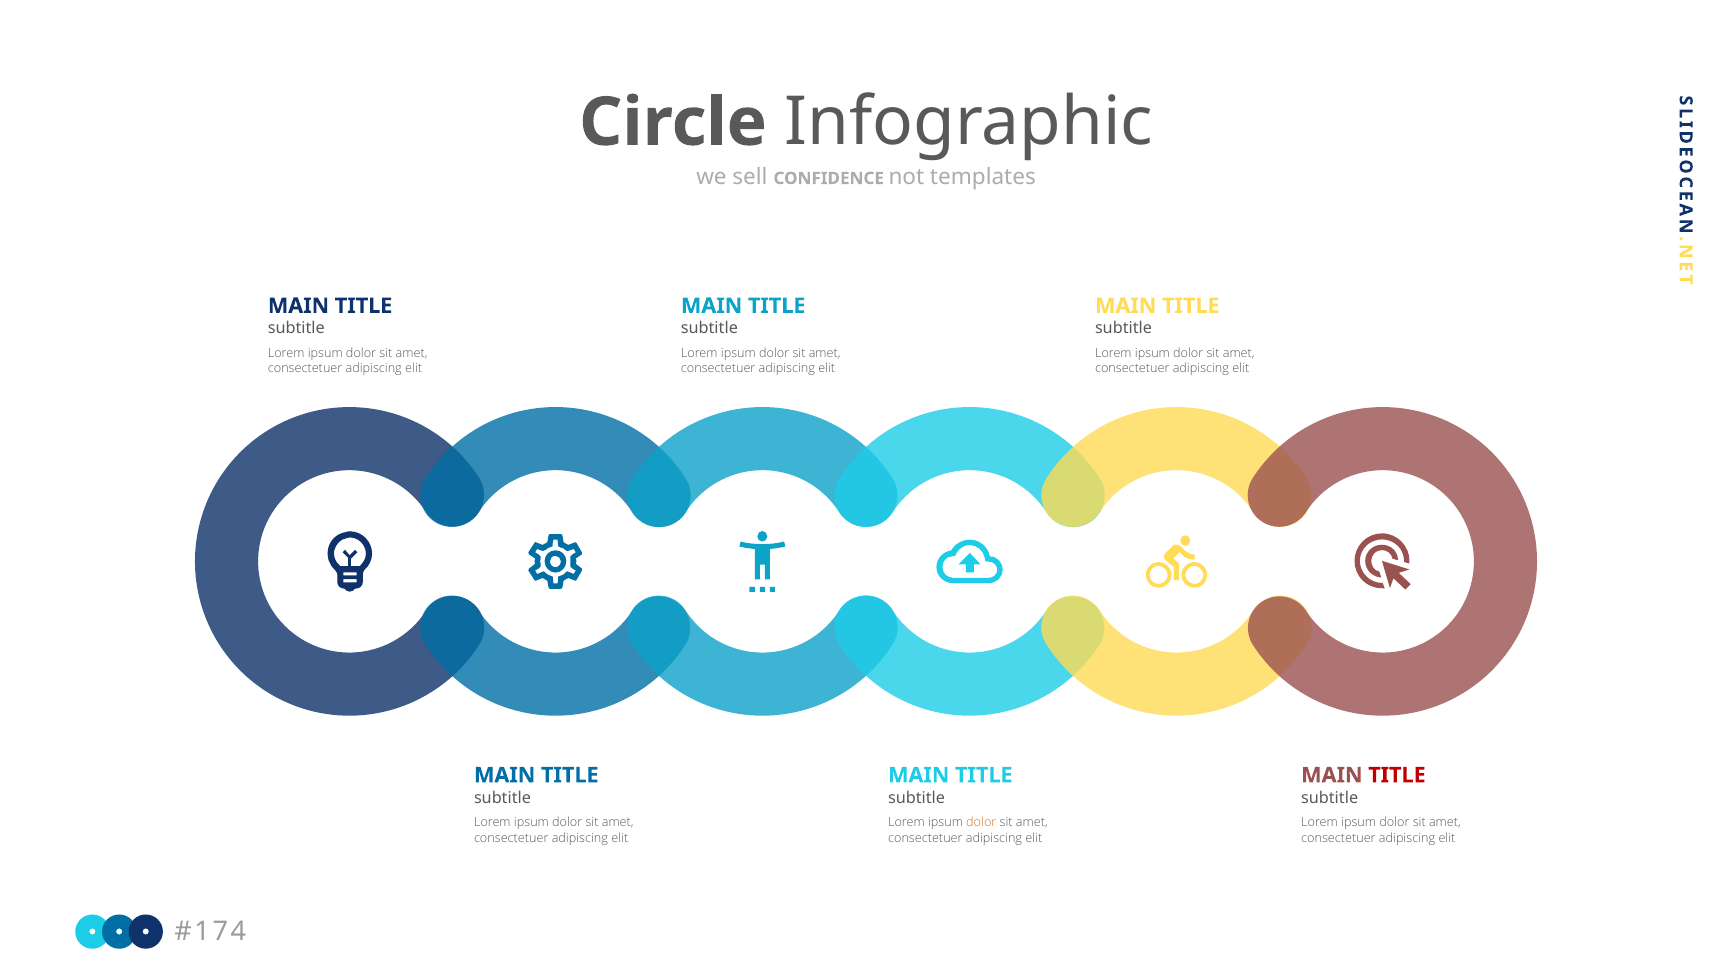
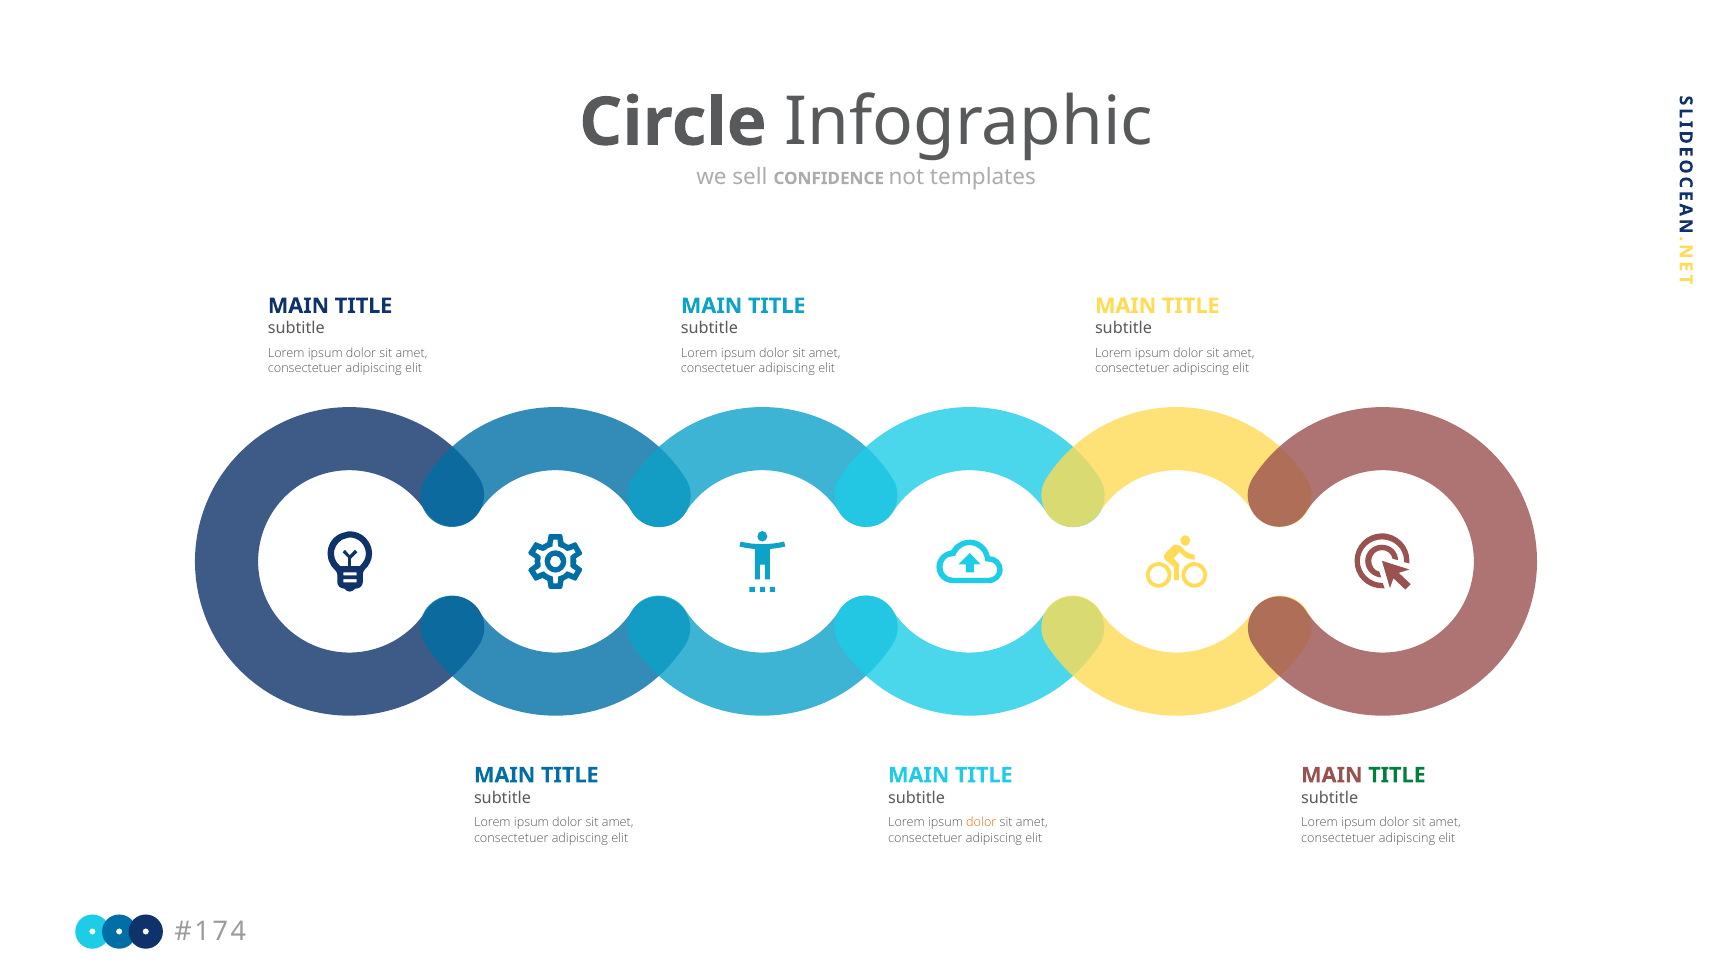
TITLE at (1397, 775) colour: red -> green
